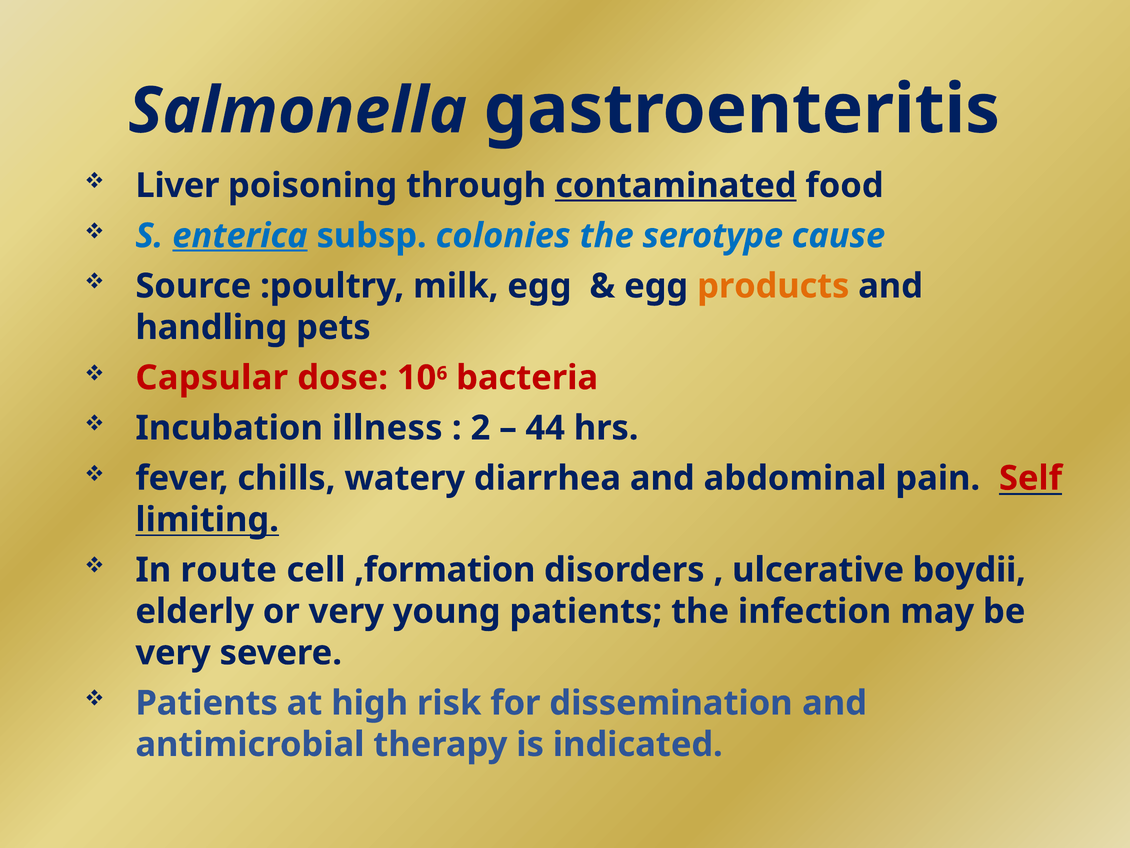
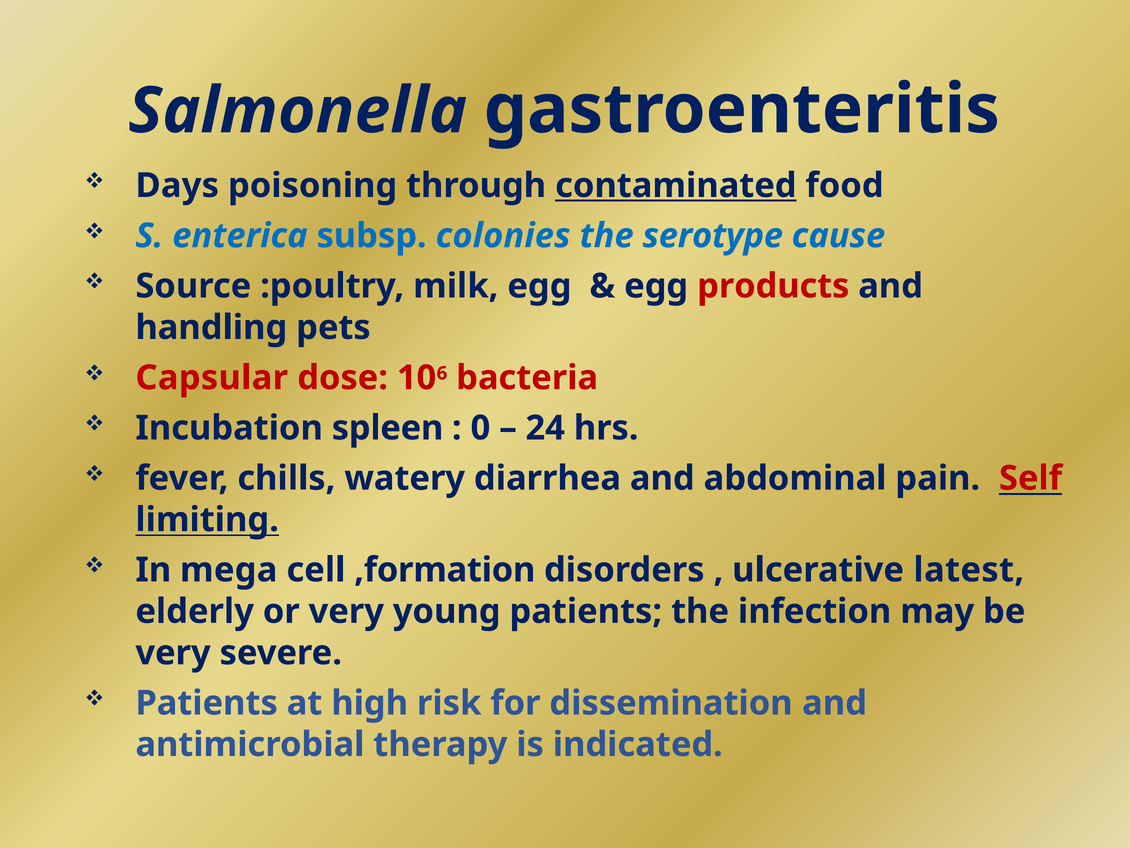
Liver: Liver -> Days
enterica underline: present -> none
products colour: orange -> red
illness: illness -> spleen
2: 2 -> 0
44: 44 -> 24
route: route -> mega
boydii: boydii -> latest
